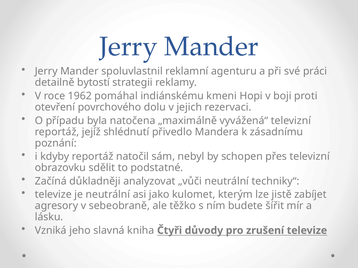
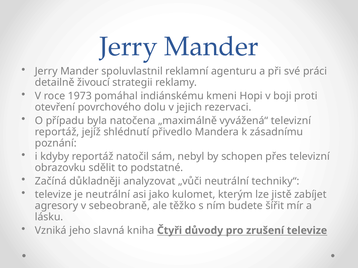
bytostí: bytostí -> živoucí
1962: 1962 -> 1973
